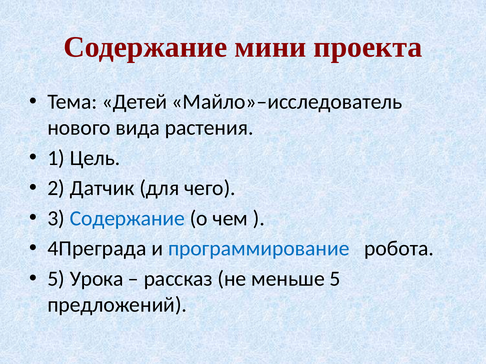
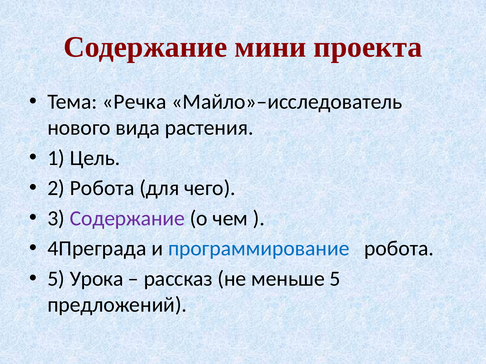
Детей: Детей -> Речка
2 Датчик: Датчик -> Робота
Содержание at (127, 219) colour: blue -> purple
